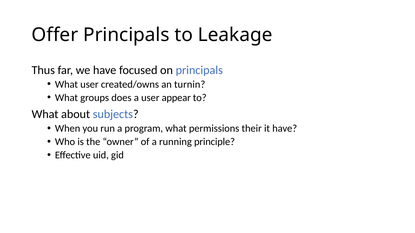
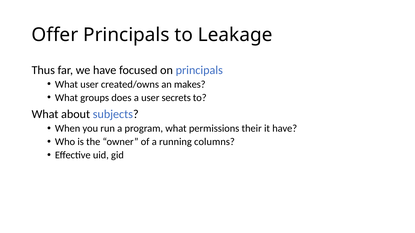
turnin: turnin -> makes
appear: appear -> secrets
principle: principle -> columns
